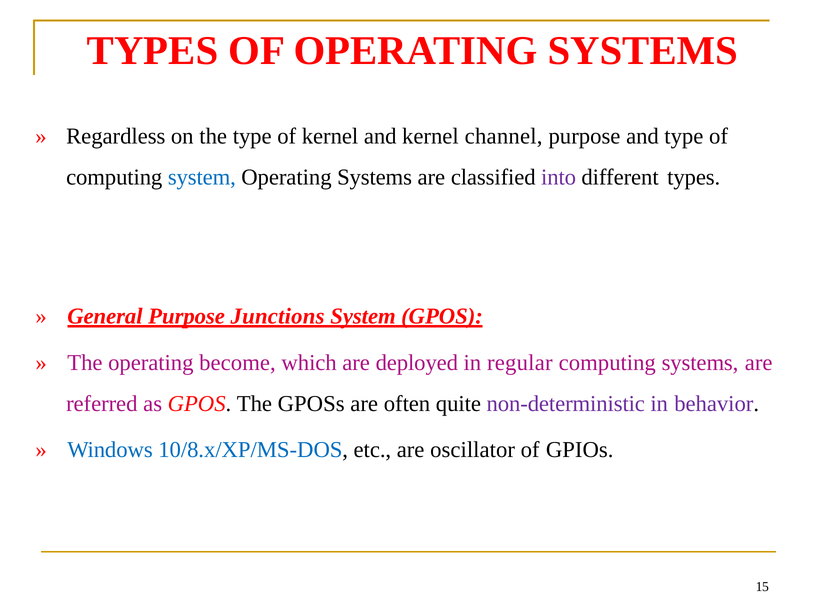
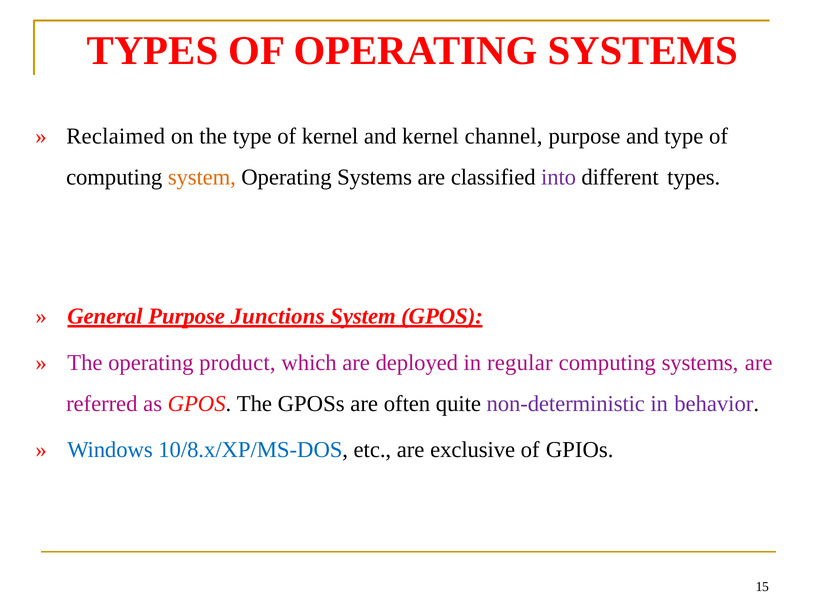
Regardless: Regardless -> Reclaimed
system at (202, 177) colour: blue -> orange
become: become -> product
oscillator: oscillator -> exclusive
